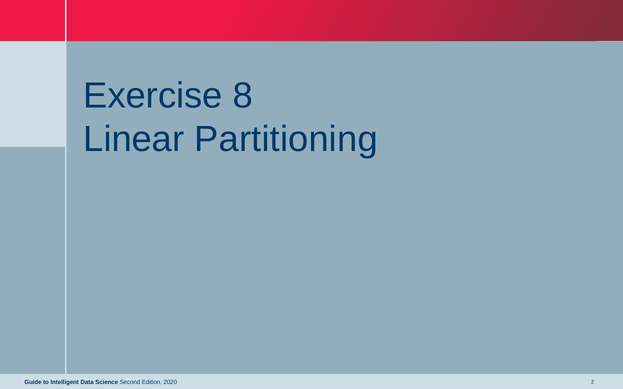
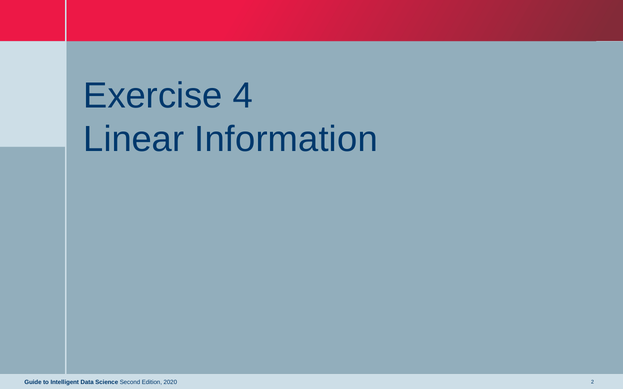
8: 8 -> 4
Partitioning: Partitioning -> Information
